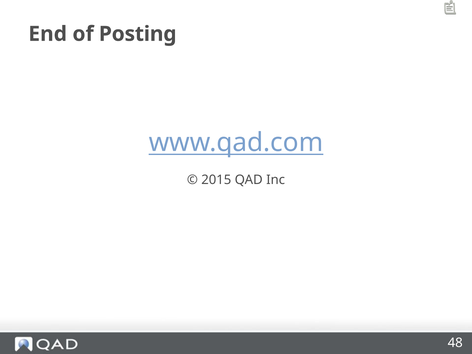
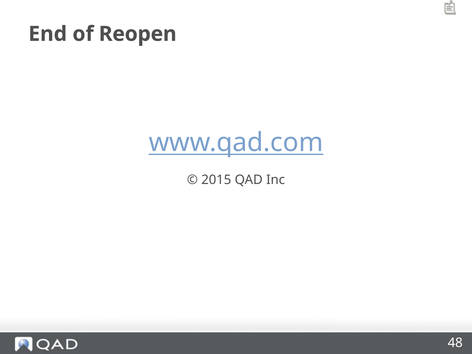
Posting: Posting -> Reopen
